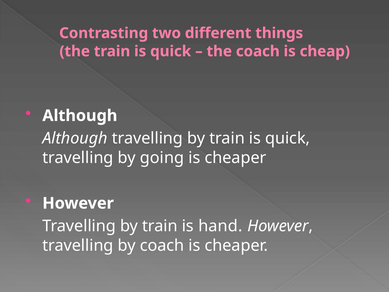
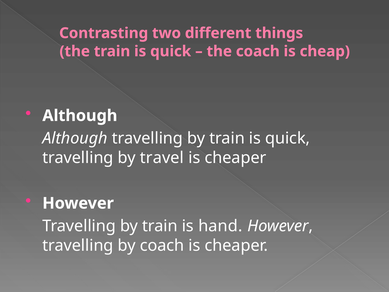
going: going -> travel
